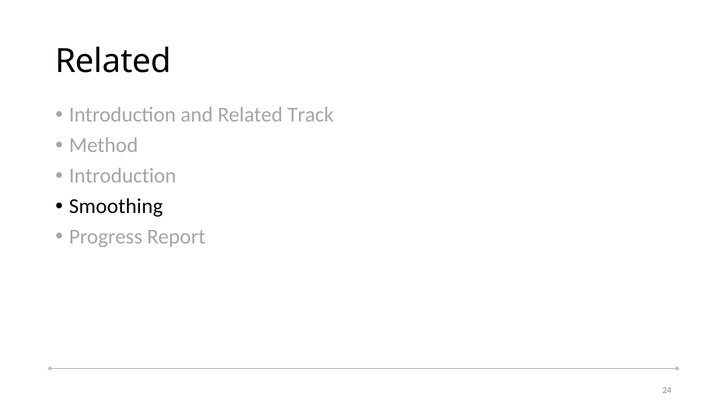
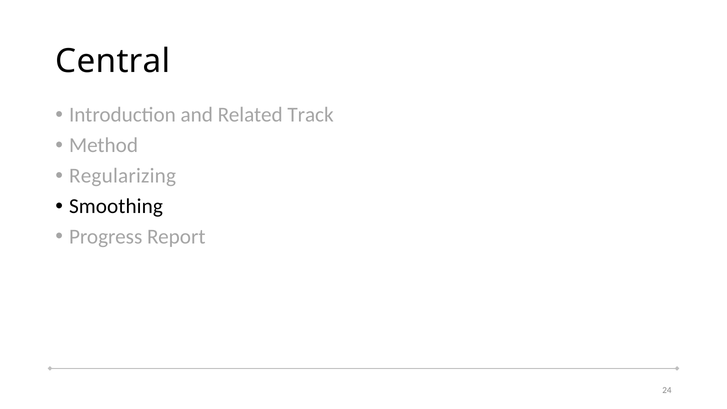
Related at (113, 61): Related -> Central
Introduction at (123, 176): Introduction -> Regularizing
